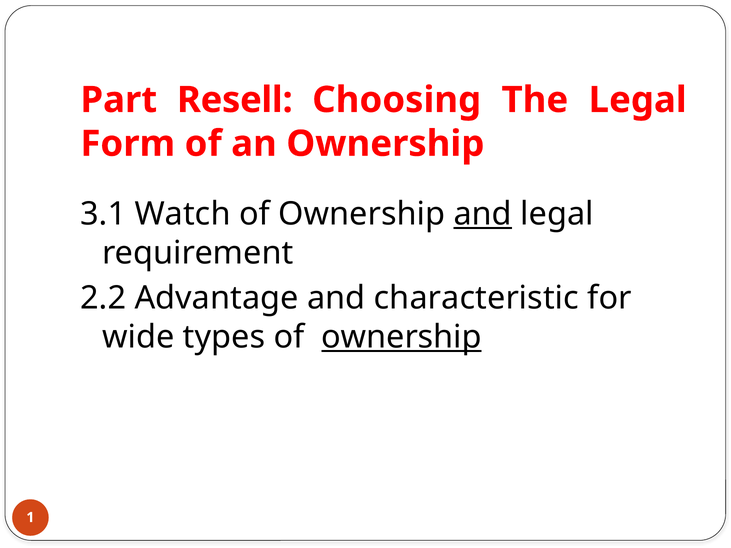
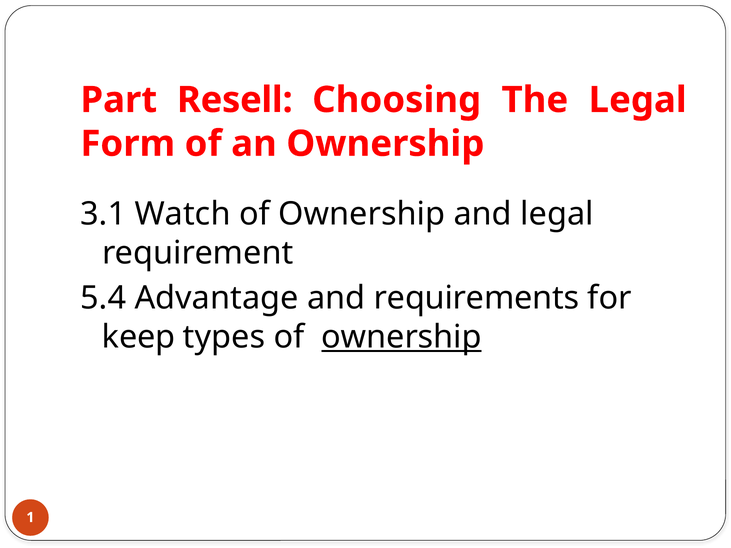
and at (483, 214) underline: present -> none
2.2: 2.2 -> 5.4
characteristic: characteristic -> requirements
wide: wide -> keep
